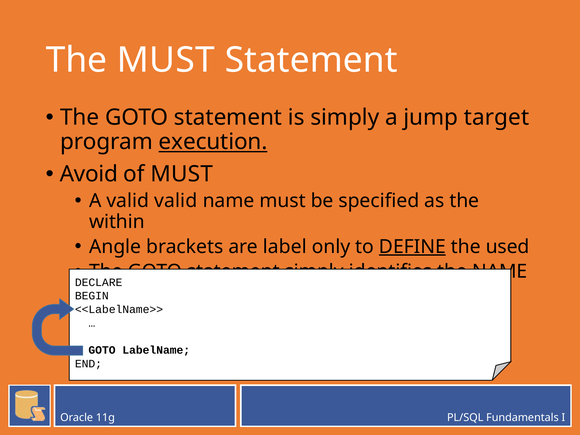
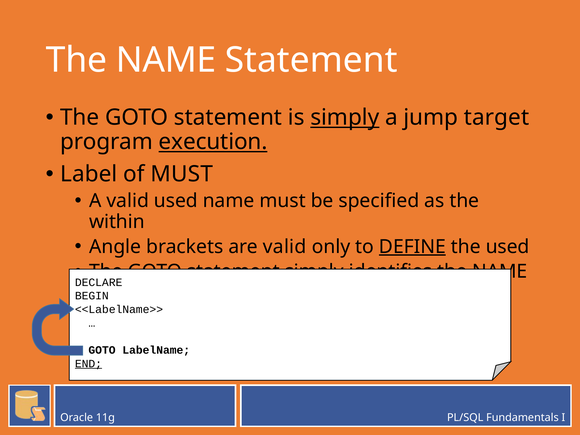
MUST at (166, 60): MUST -> NAME
simply at (345, 118) underline: none -> present
Avoid: Avoid -> Label
valid valid: valid -> used
are label: label -> valid
END underline: none -> present
